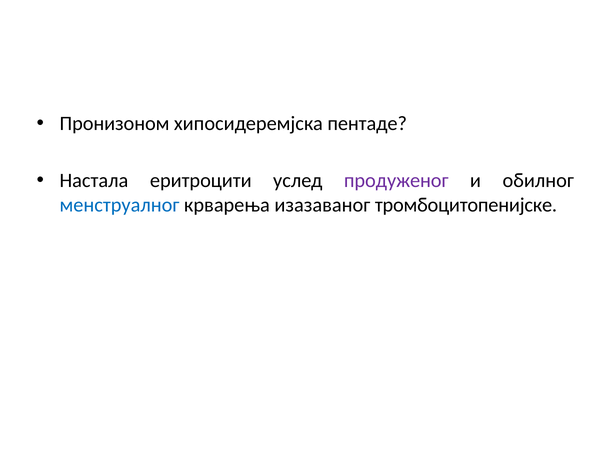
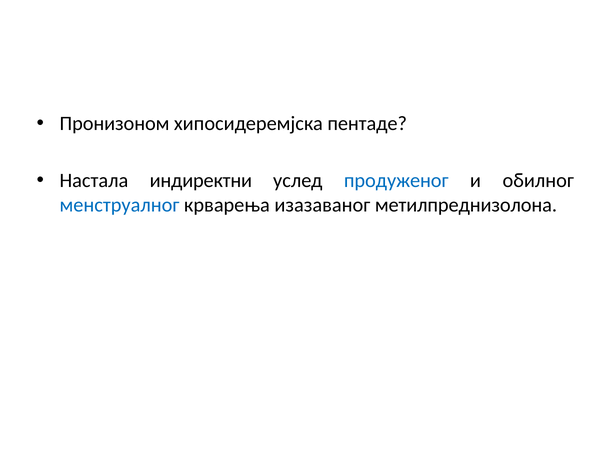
еритроцити: еритроцити -> индиректни
продуженог colour: purple -> blue
тромбоцитопенијске: тромбоцитопенијске -> метилпреднизолона
